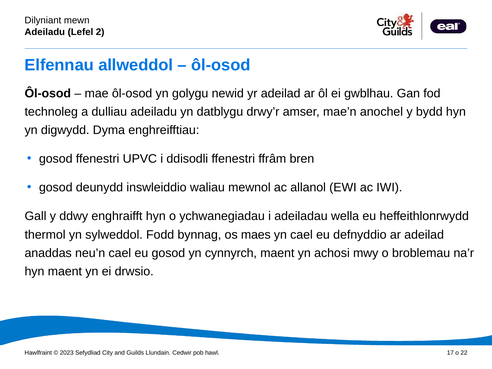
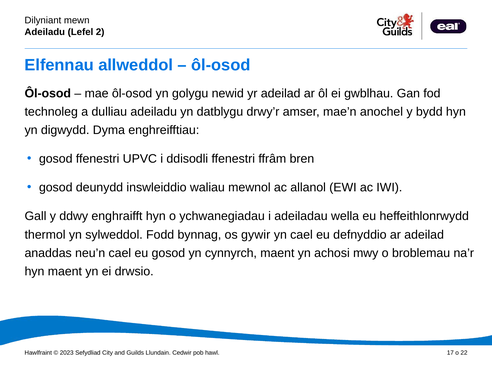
maes: maes -> gywir
